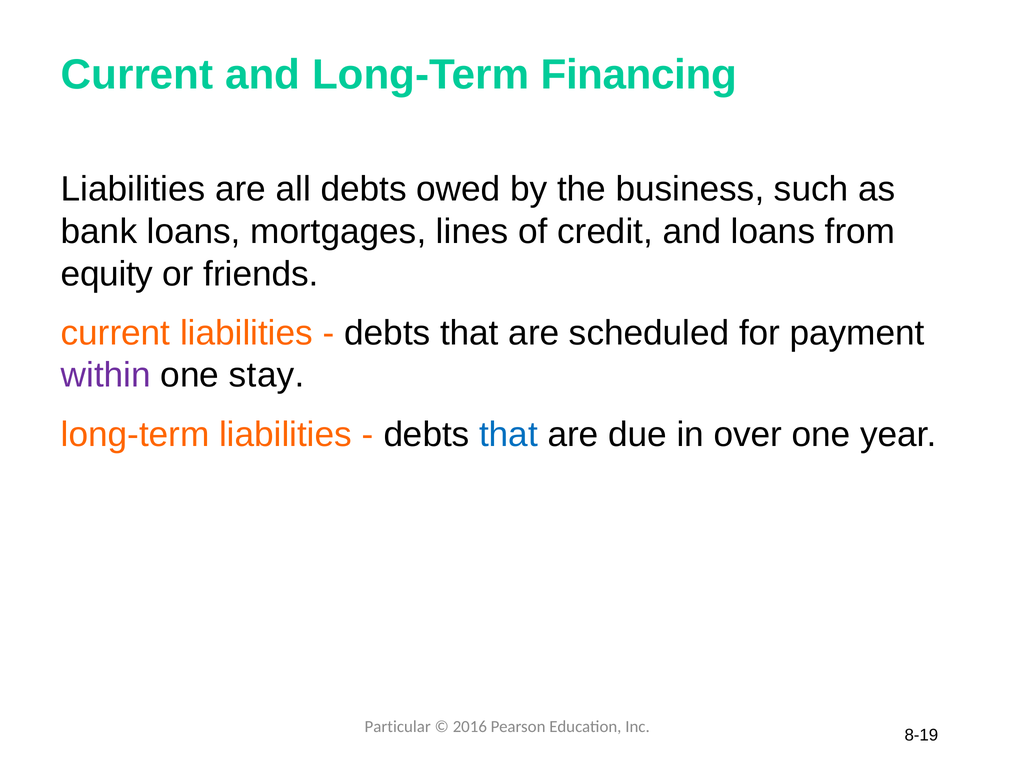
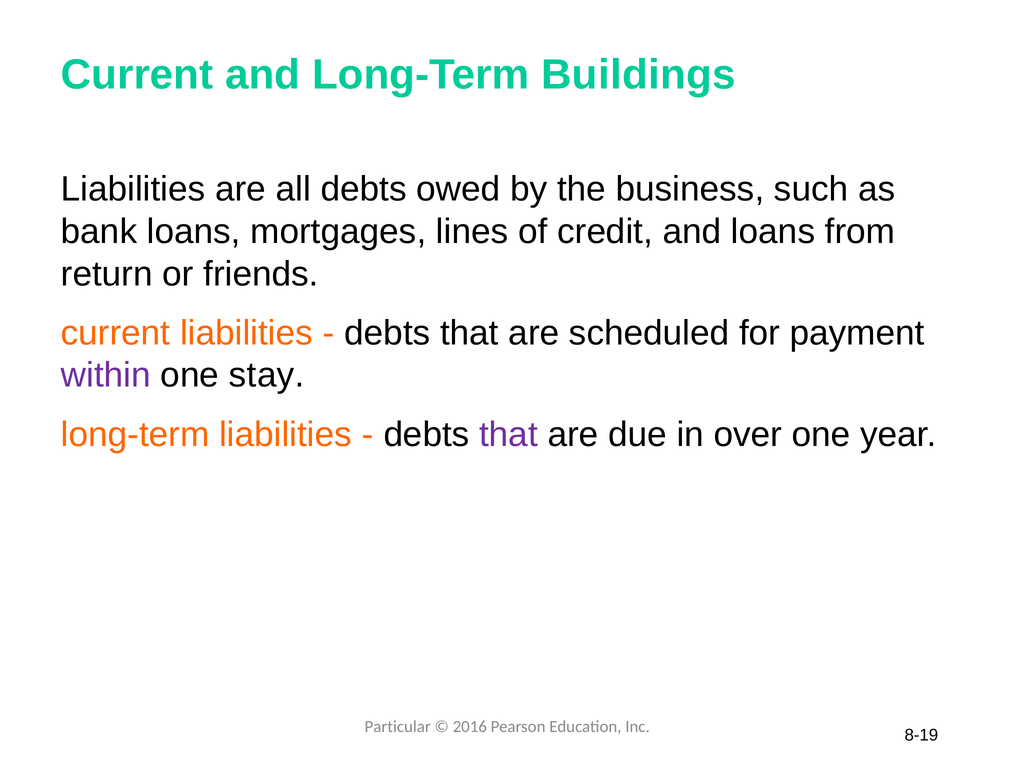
Financing: Financing -> Buildings
equity: equity -> return
that at (508, 435) colour: blue -> purple
